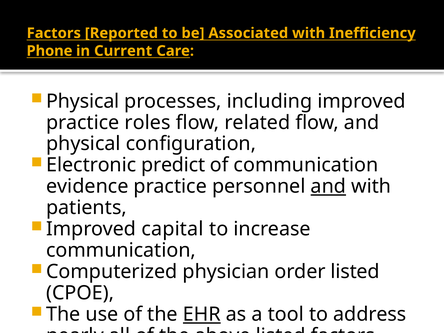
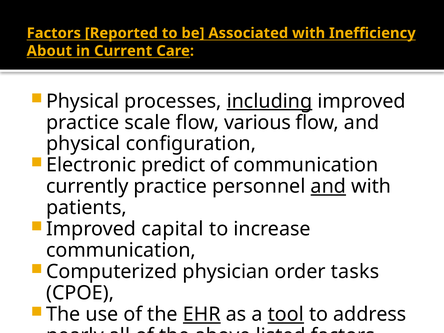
Phone: Phone -> About
including underline: none -> present
roles: roles -> scale
related: related -> various
evidence: evidence -> currently
order listed: listed -> tasks
tool underline: none -> present
